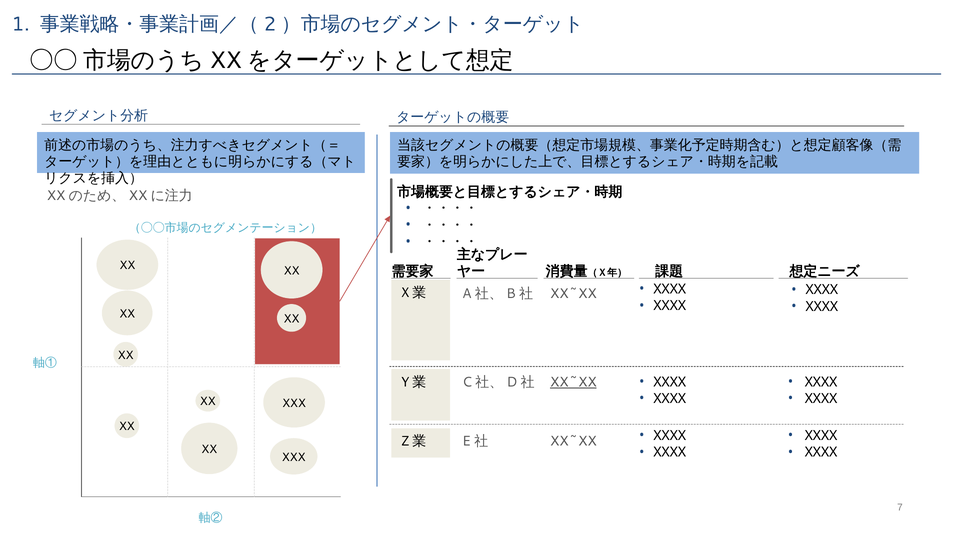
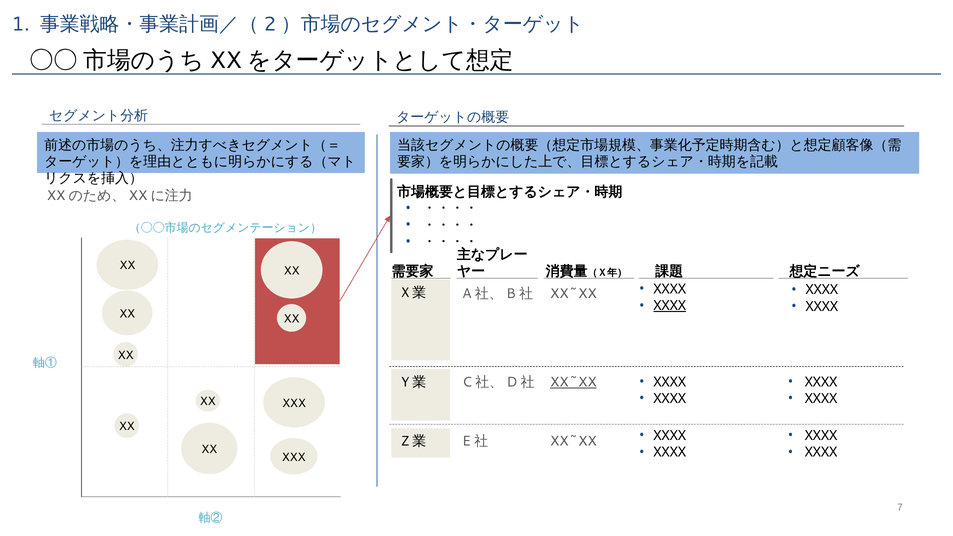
XXXX at (670, 306) underline: none -> present
